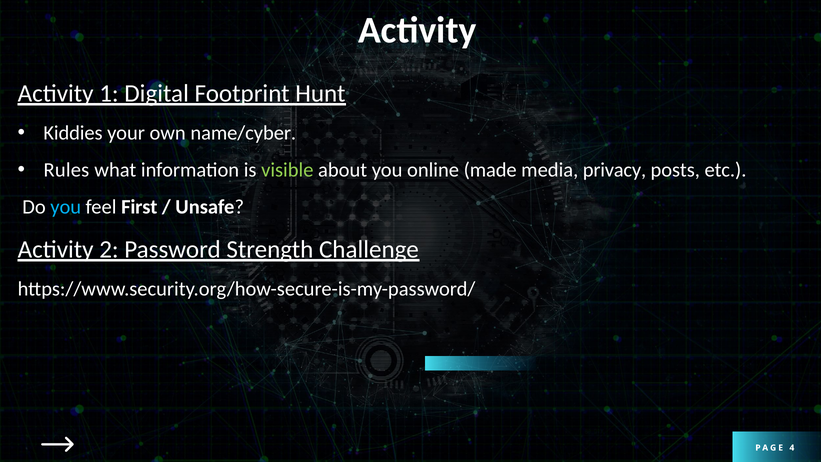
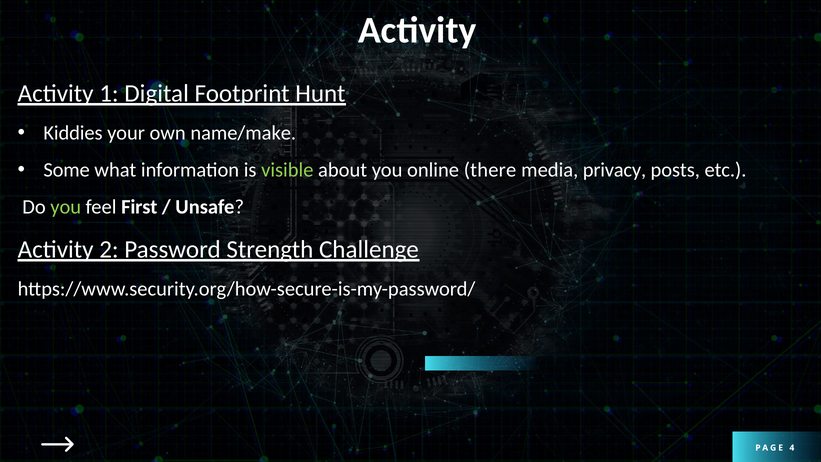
name/cyber: name/cyber -> name/make
Rules: Rules -> Some
made: made -> there
you at (66, 207) colour: light blue -> light green
